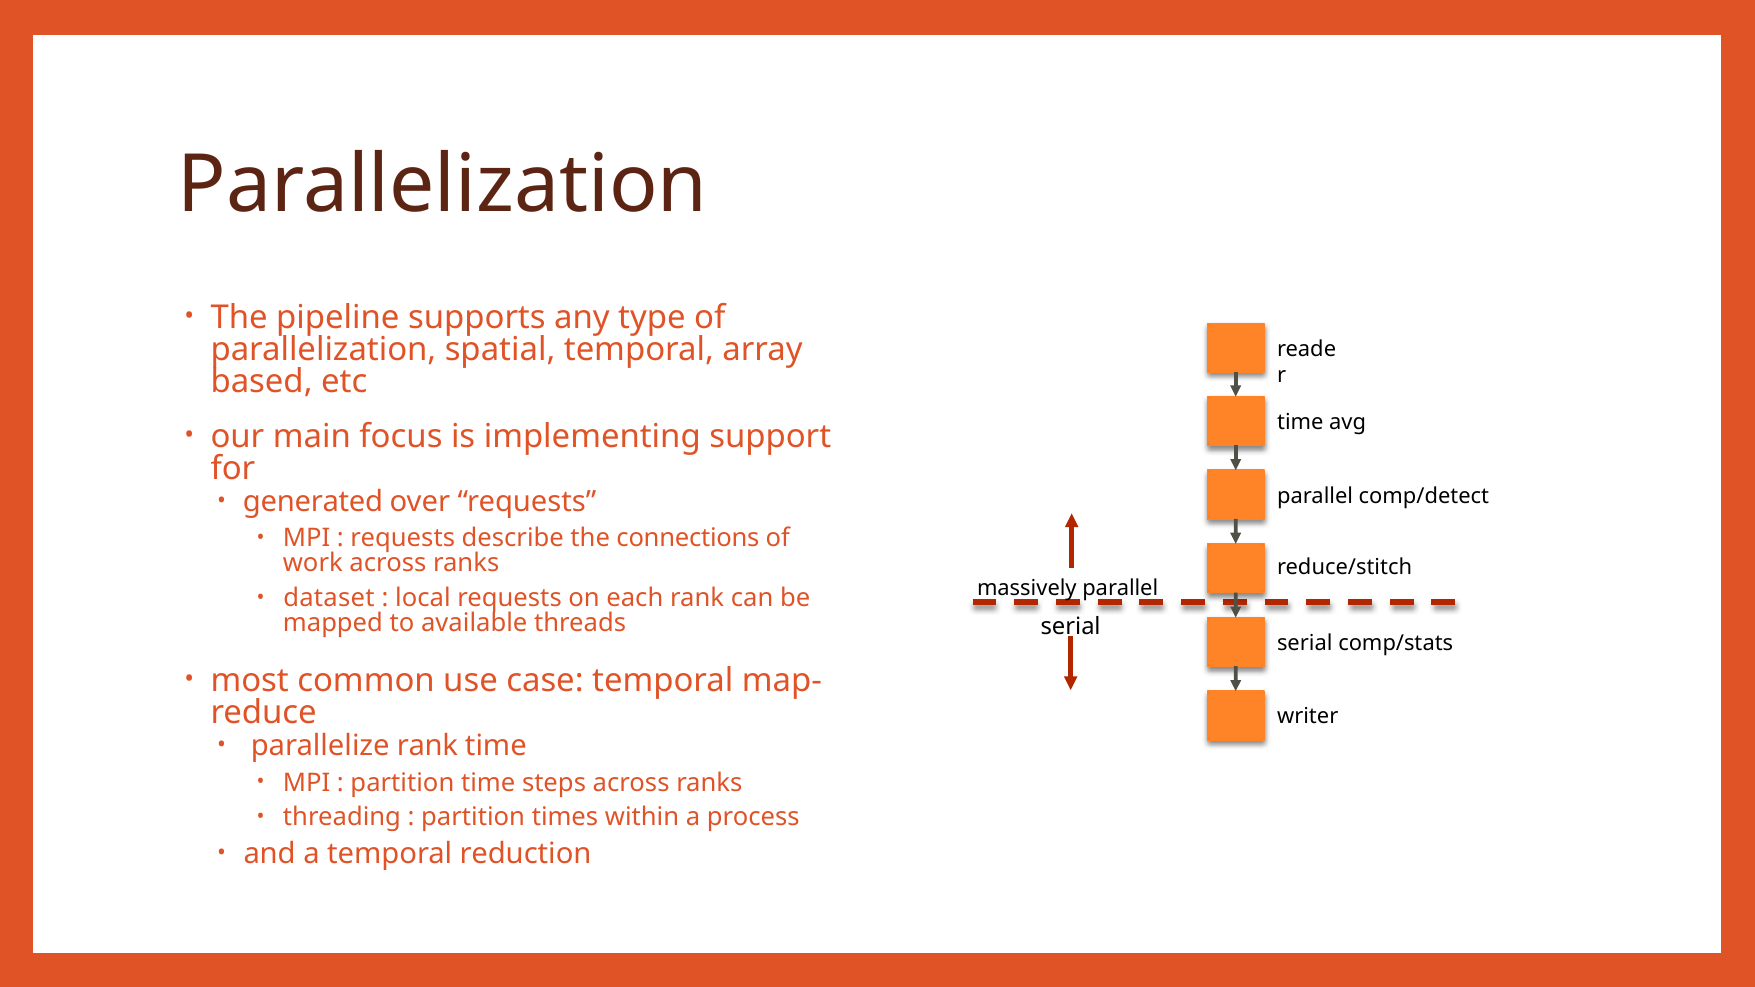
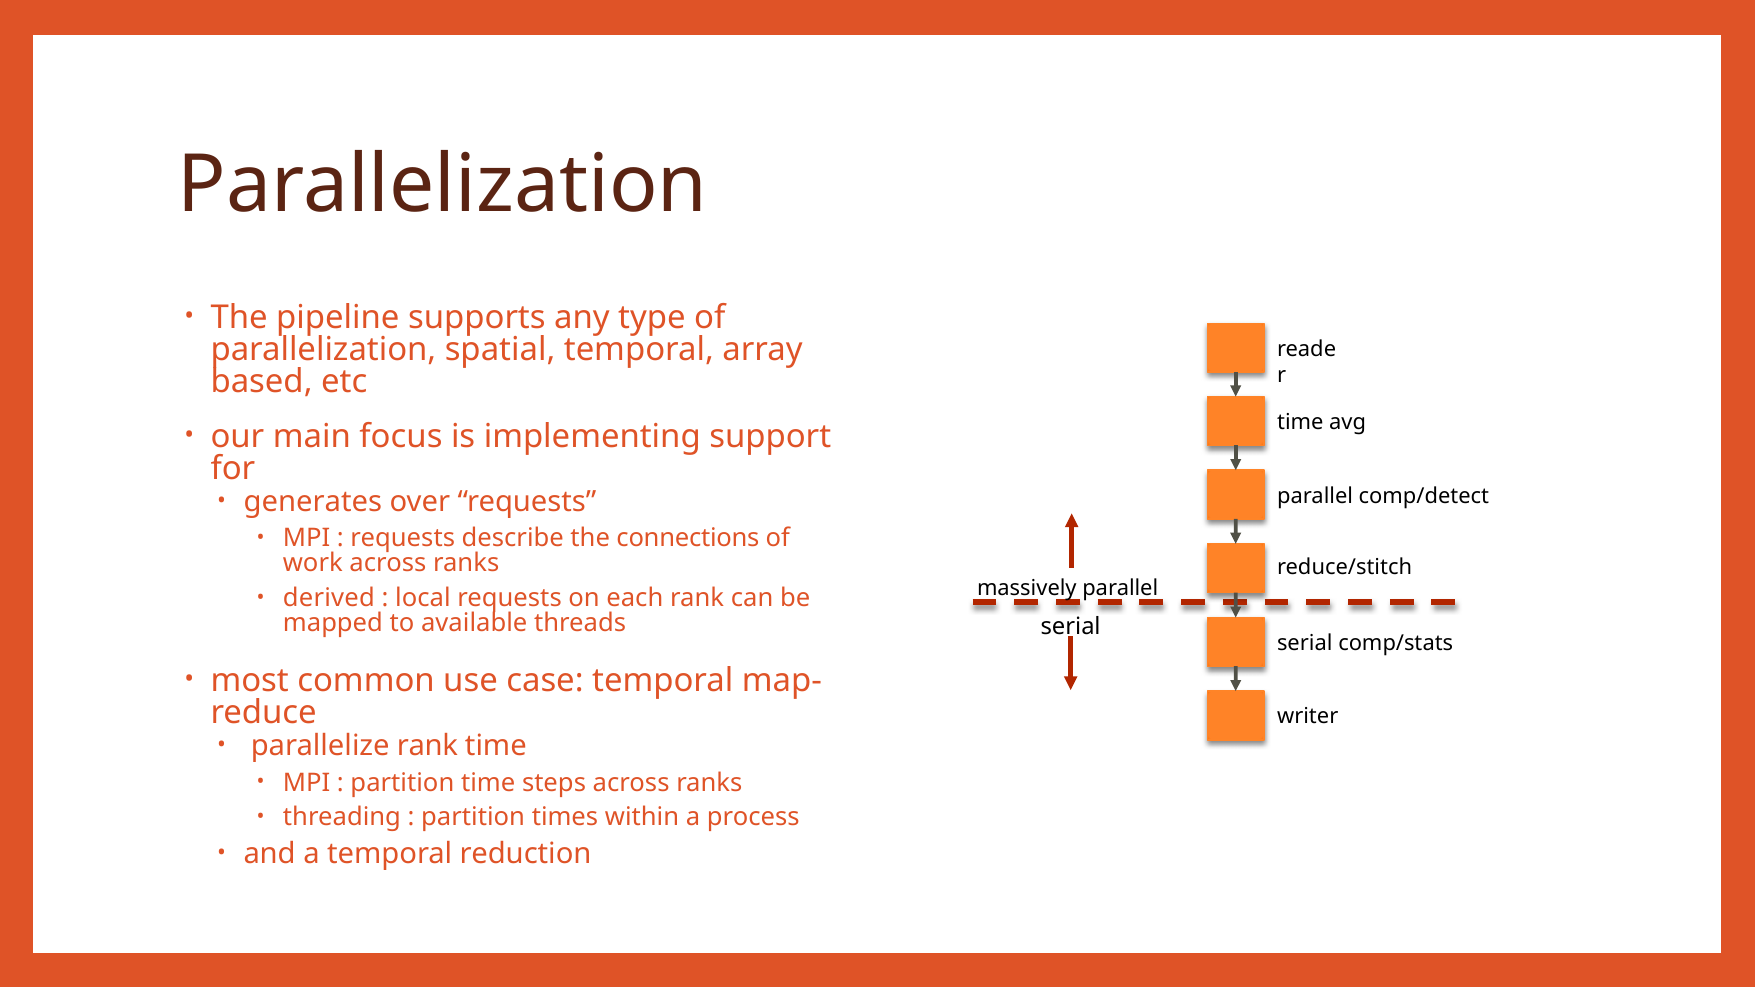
generated: generated -> generates
dataset: dataset -> derived
